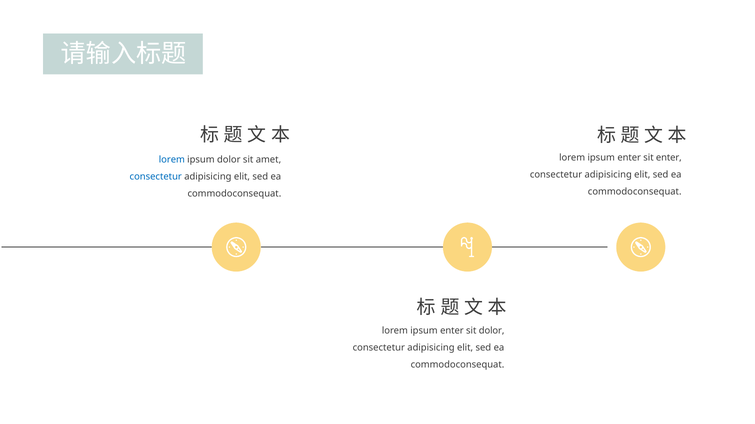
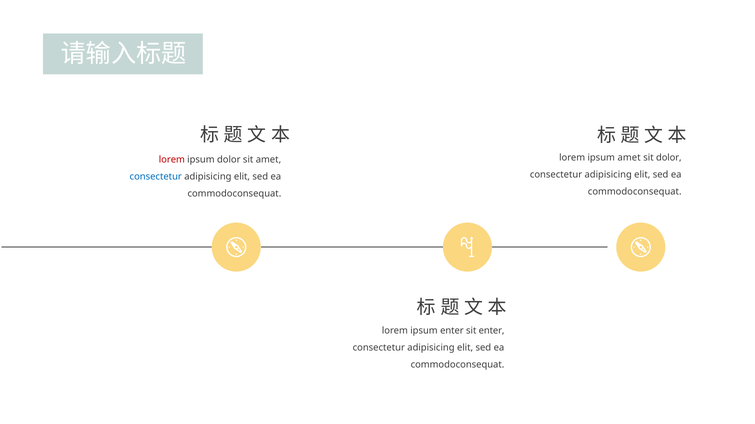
enter at (629, 158): enter -> amet
sit enter: enter -> dolor
lorem at (172, 160) colour: blue -> red
sit dolor: dolor -> enter
